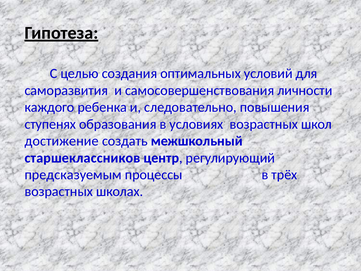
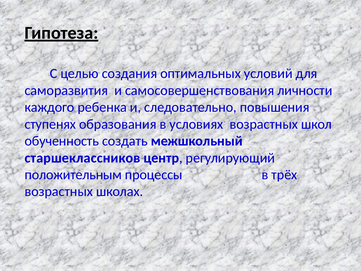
достижение: достижение -> обученность
предсказуемым: предсказуемым -> положительным
